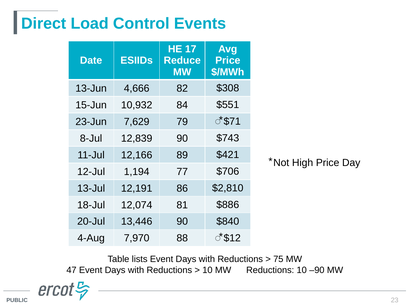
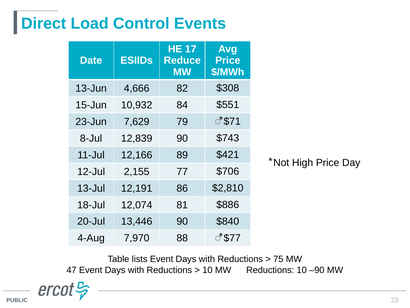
1,194: 1,194 -> 2,155
$12: $12 -> $77
